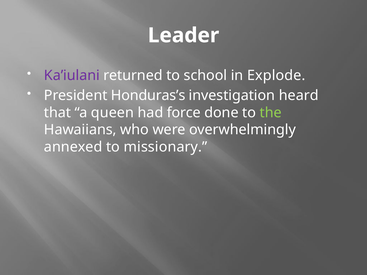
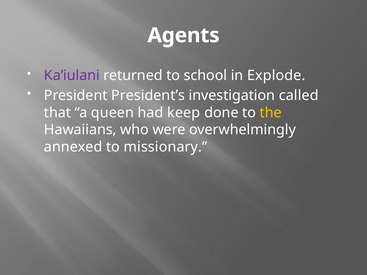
Leader: Leader -> Agents
Honduras’s: Honduras’s -> President’s
heard: heard -> called
force: force -> keep
the colour: light green -> yellow
